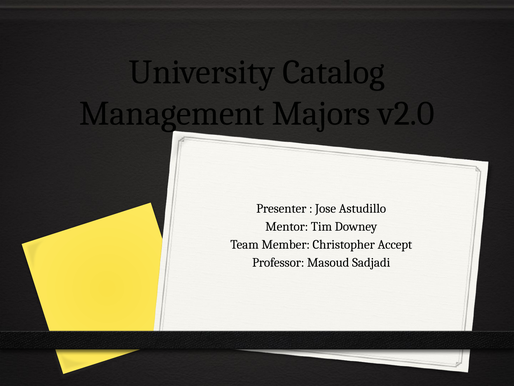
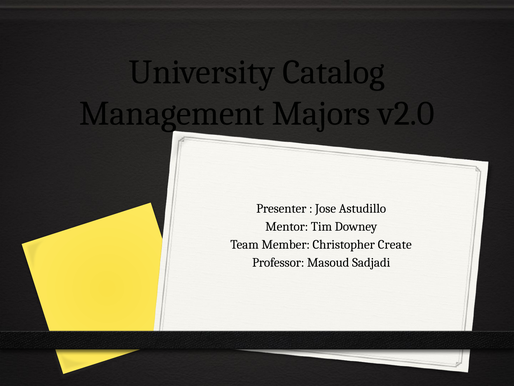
Accept: Accept -> Create
